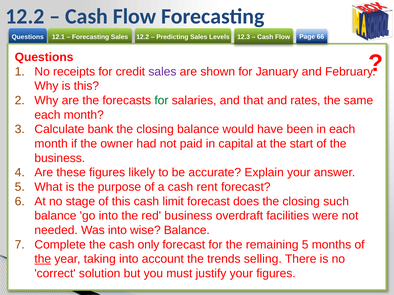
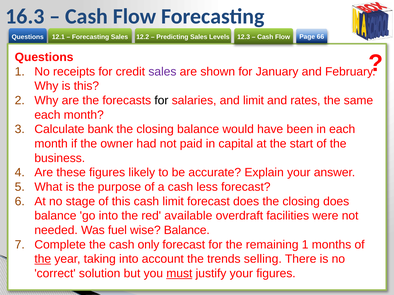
12.2 at (25, 16): 12.2 -> 16.3
for at (161, 101) colour: green -> black
and that: that -> limit
rent: rent -> less
closing such: such -> does
red business: business -> available
Was into: into -> fuel
remaining 5: 5 -> 1
must underline: none -> present
